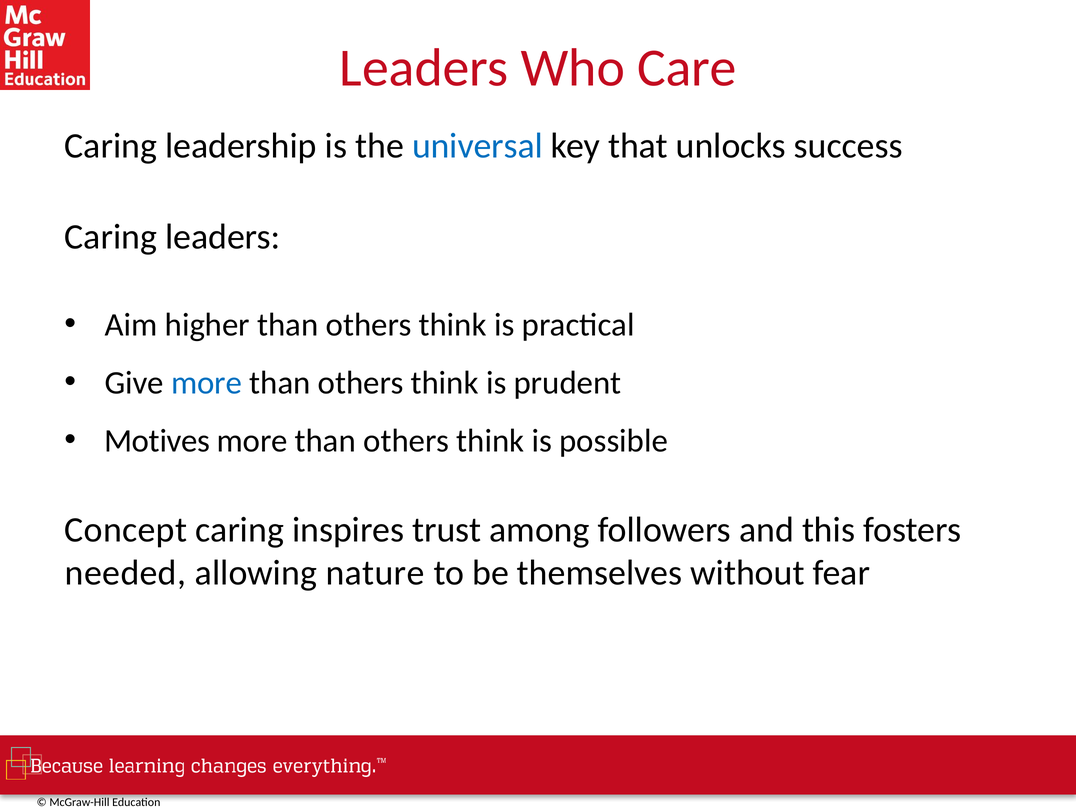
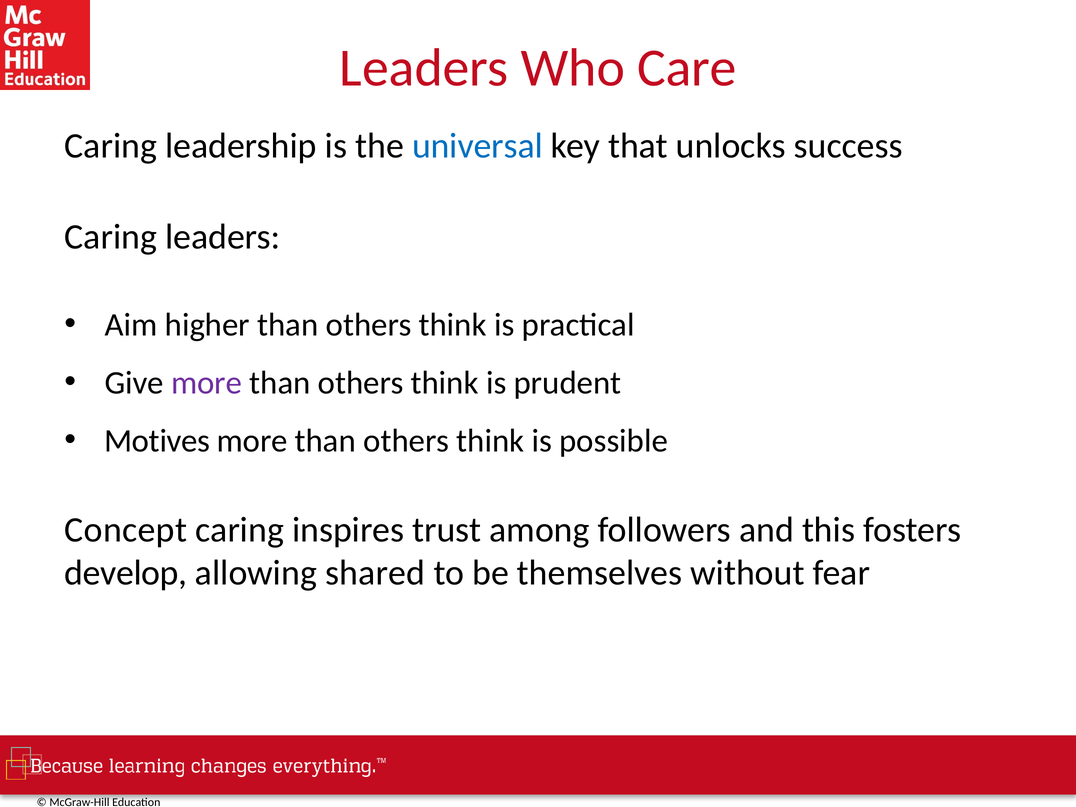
more at (207, 383) colour: blue -> purple
needed: needed -> develop
nature: nature -> shared
